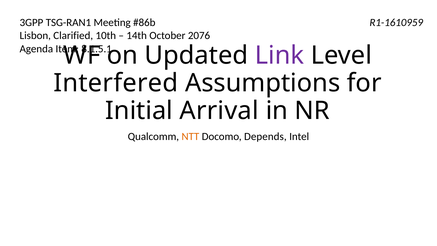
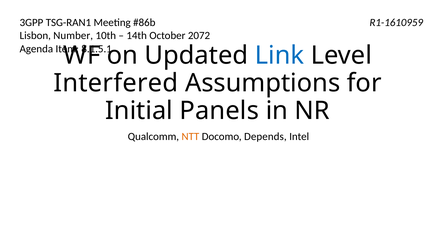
Clarified: Clarified -> Number
2076: 2076 -> 2072
Link colour: purple -> blue
Arrival: Arrival -> Panels
